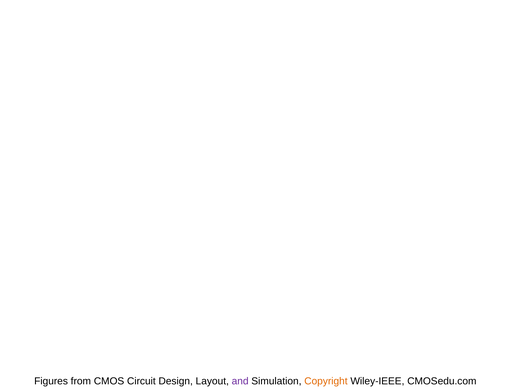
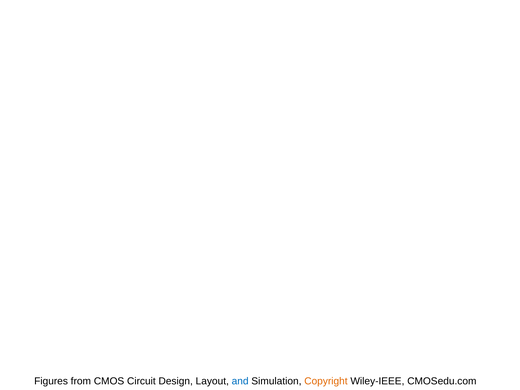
and colour: purple -> blue
